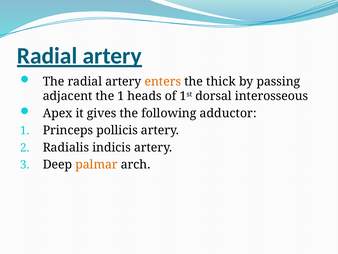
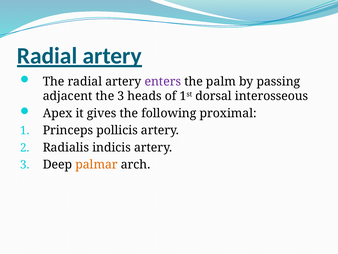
enters colour: orange -> purple
thick: thick -> palm
the 1: 1 -> 3
adductor: adductor -> proximal
